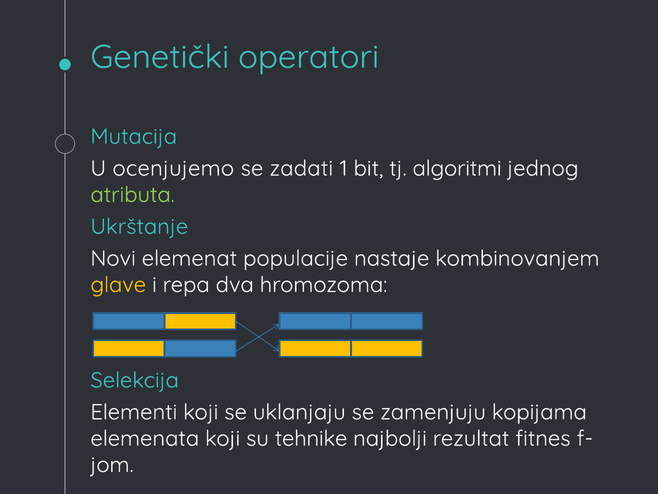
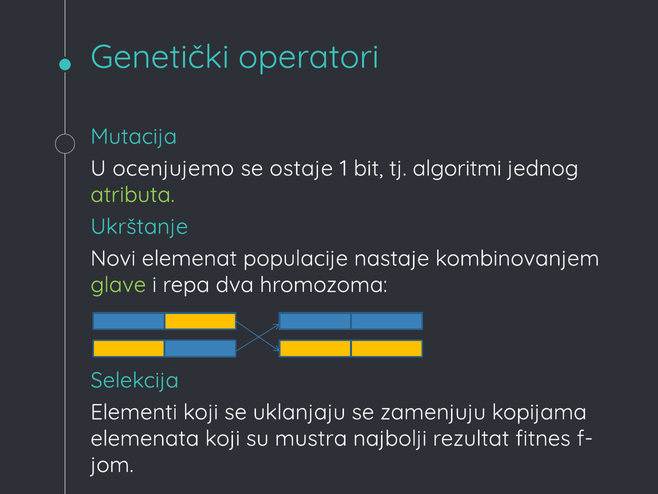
zadati: zadati -> ostaje
glave colour: yellow -> light green
tehnike: tehnike -> mustra
